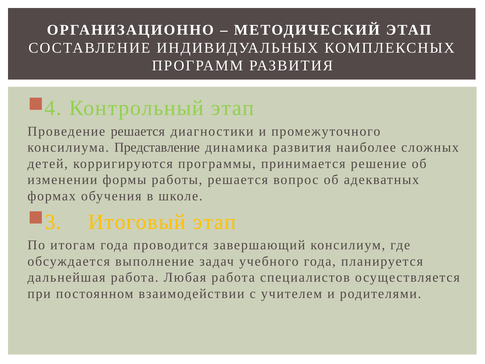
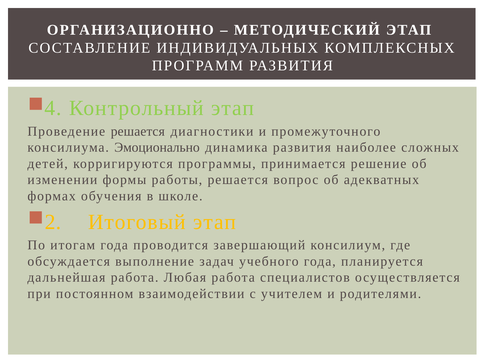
Представление: Представление -> Эмоционально
3: 3 -> 2
